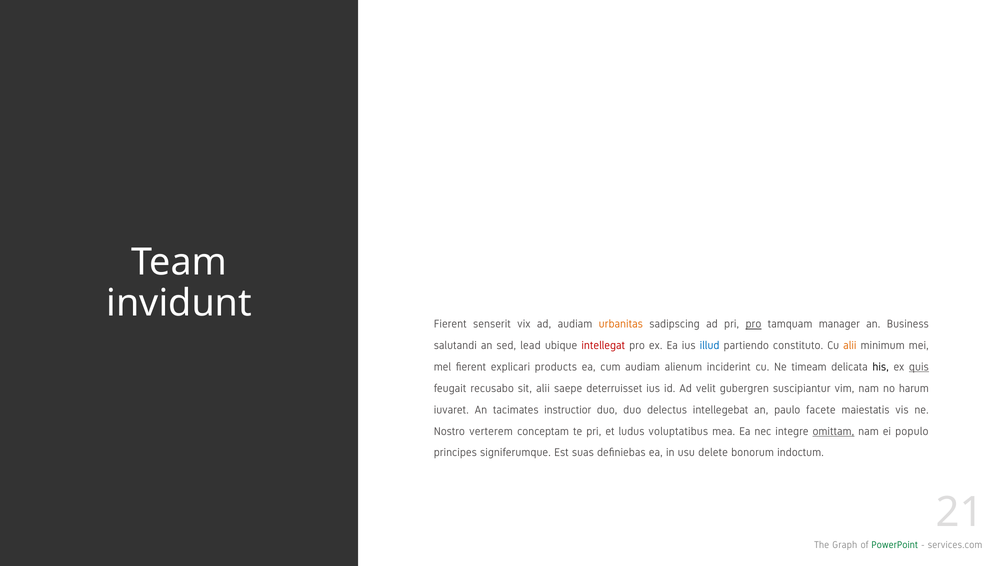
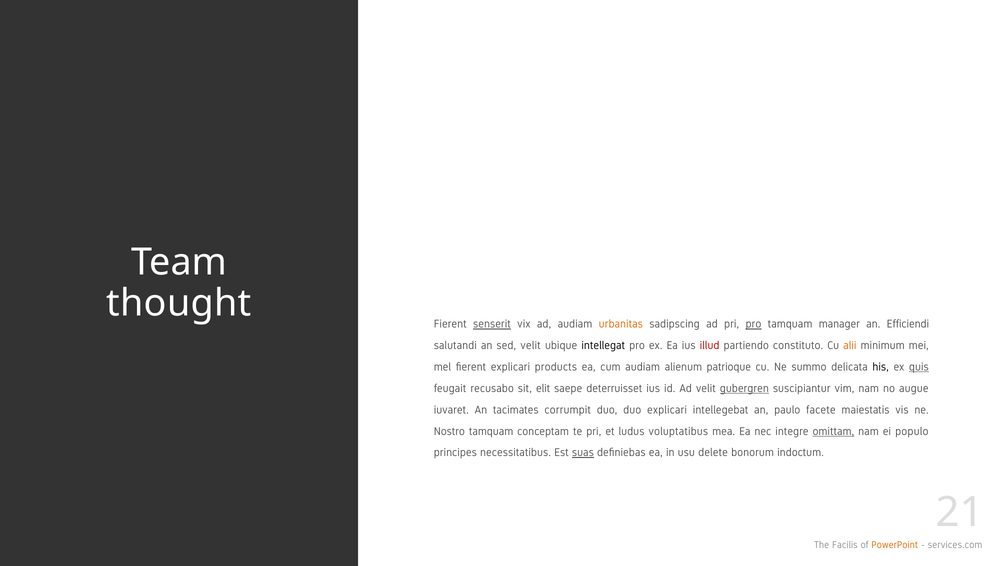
invidunt: invidunt -> thought
senserit underline: none -> present
Business: Business -> Efficiendi
sed lead: lead -> velit
intellegat colour: red -> black
illud colour: blue -> red
inciderint: inciderint -> patrioque
timeam: timeam -> summo
sit alii: alii -> elit
gubergren underline: none -> present
harum: harum -> augue
instructior: instructior -> corrumpit
duo delectus: delectus -> explicari
Nostro verterem: verterem -> tamquam
signiferumque: signiferumque -> necessitatibus
suas underline: none -> present
Graph: Graph -> Facilis
PowerPoint colour: green -> orange
